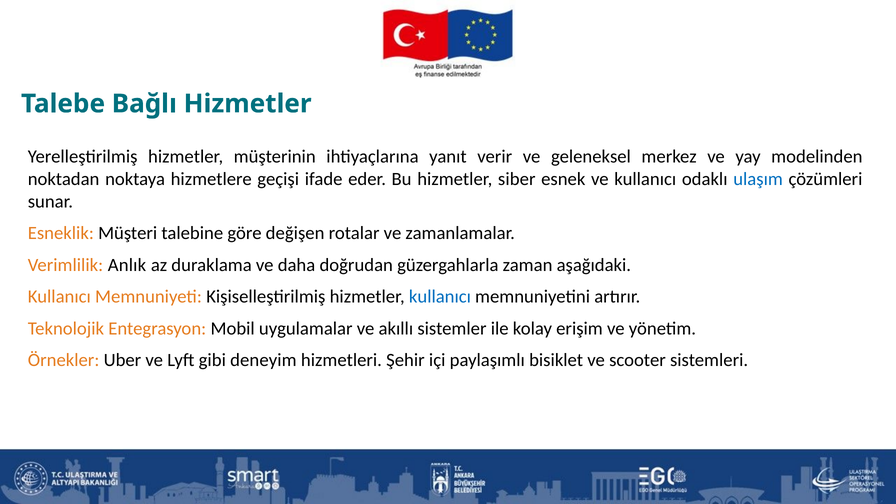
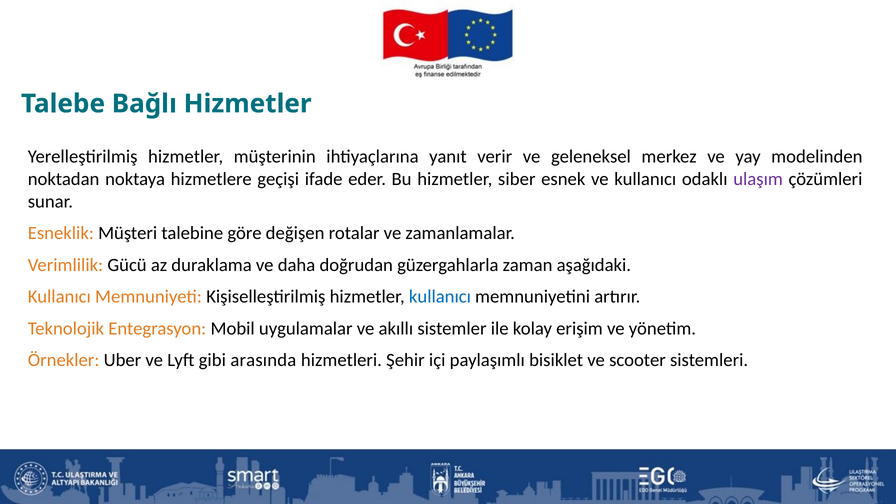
ulaşım colour: blue -> purple
Anlık: Anlık -> Gücü
deneyim: deneyim -> arasında
